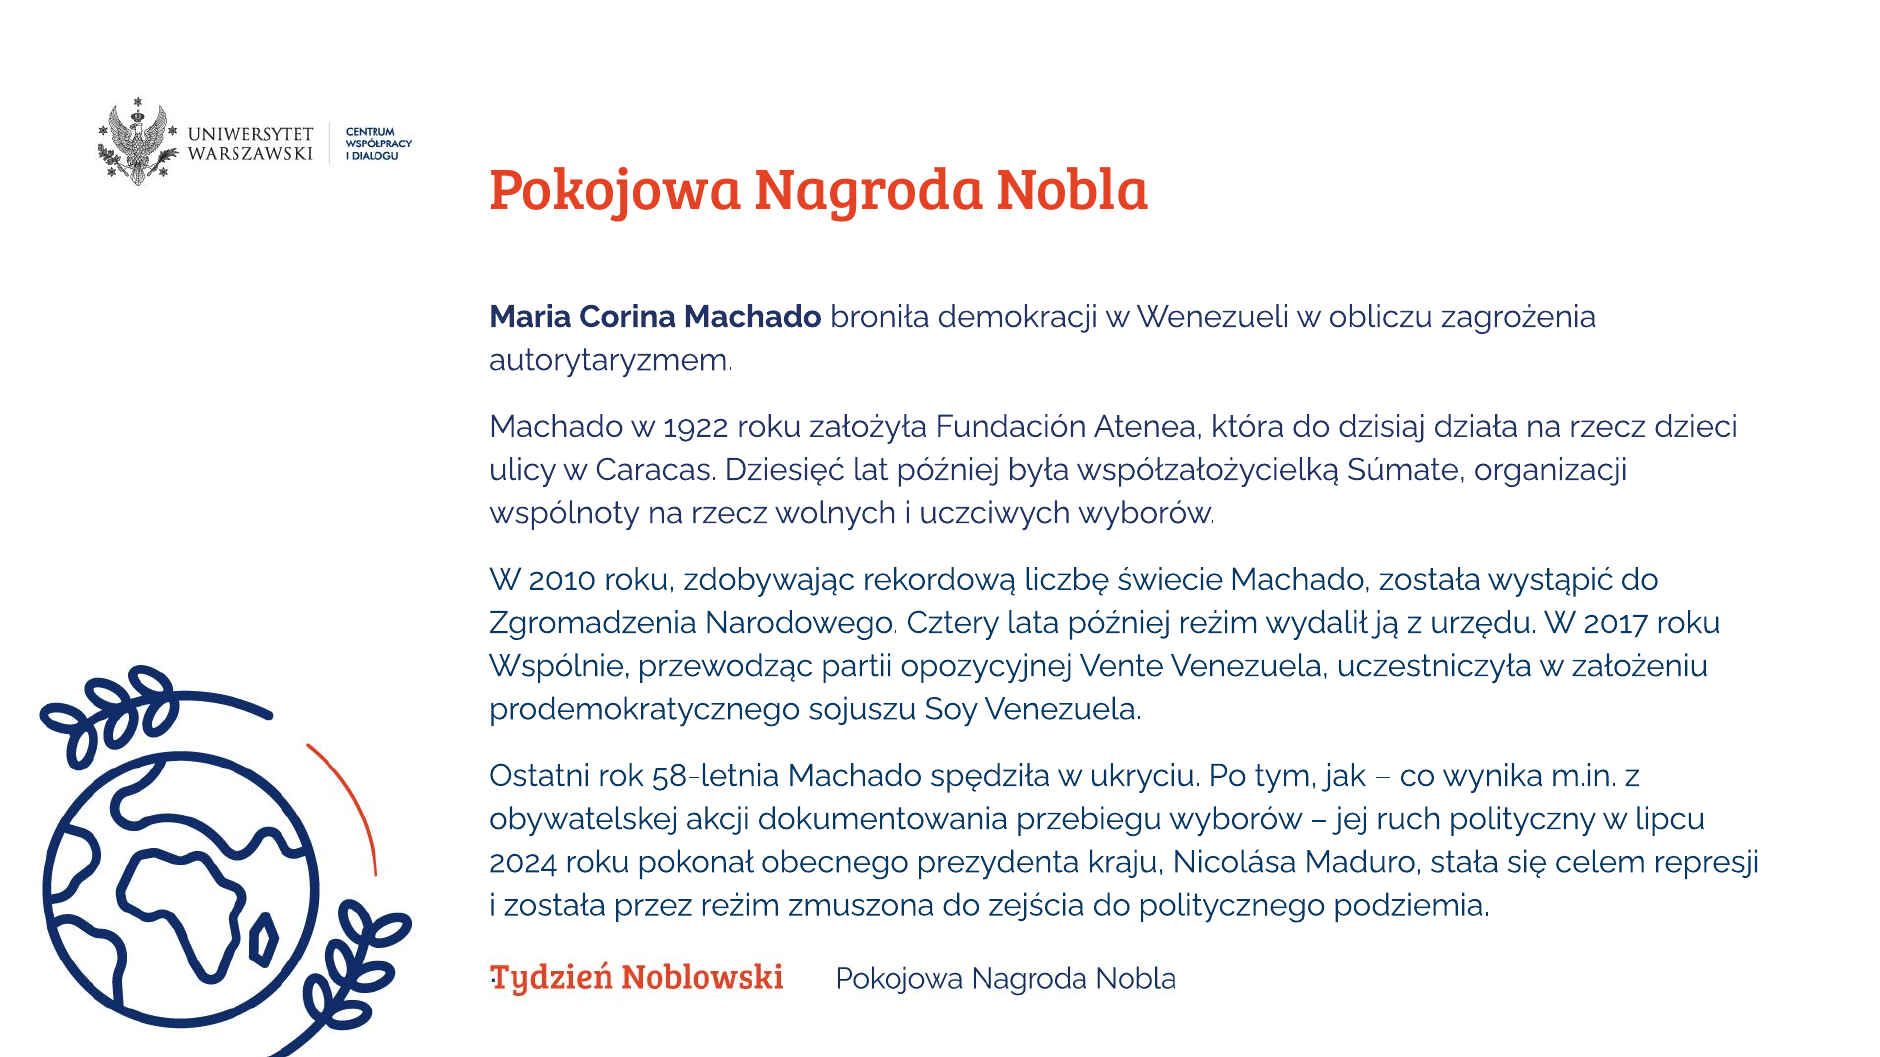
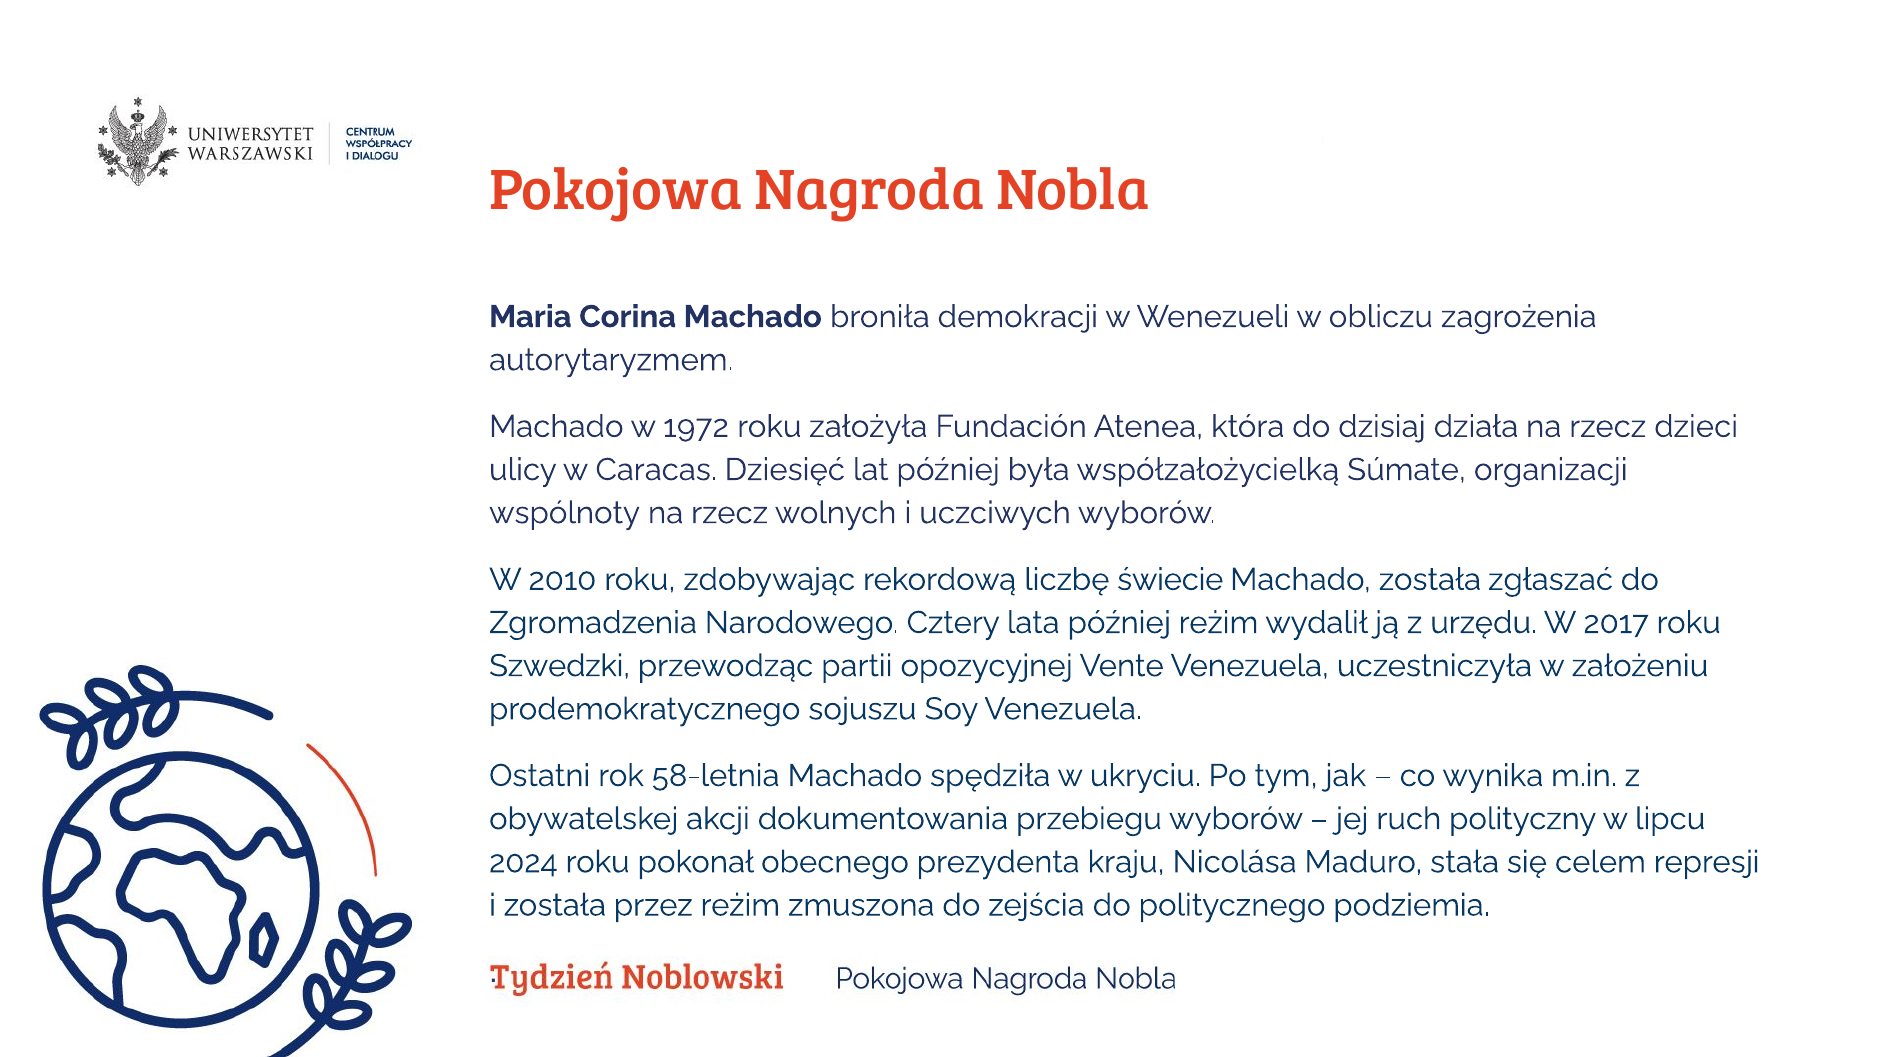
1922: 1922 -> 1972
wystąpić: wystąpić -> zgłaszać
Wspólnie: Wspólnie -> Szwedzki
